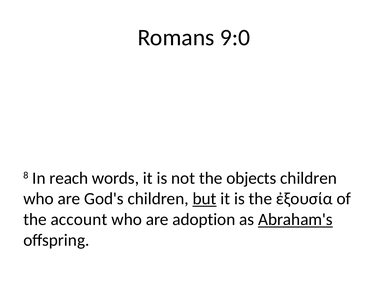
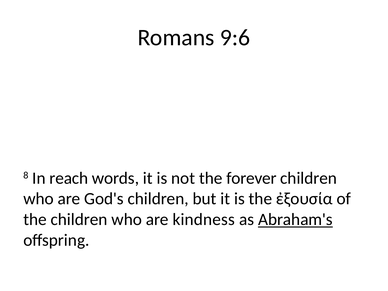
9:0: 9:0 -> 9:6
objects: objects -> forever
but underline: present -> none
the account: account -> children
adoption: adoption -> kindness
